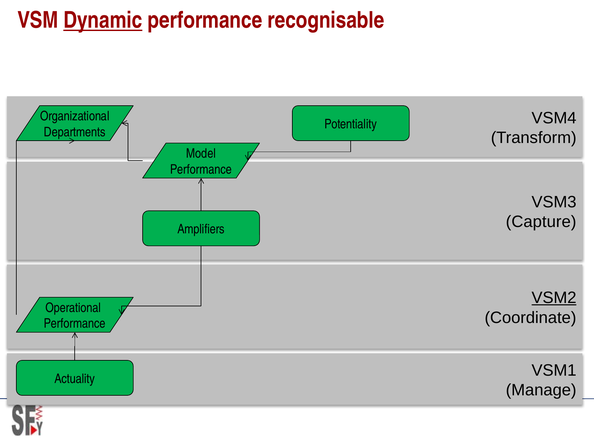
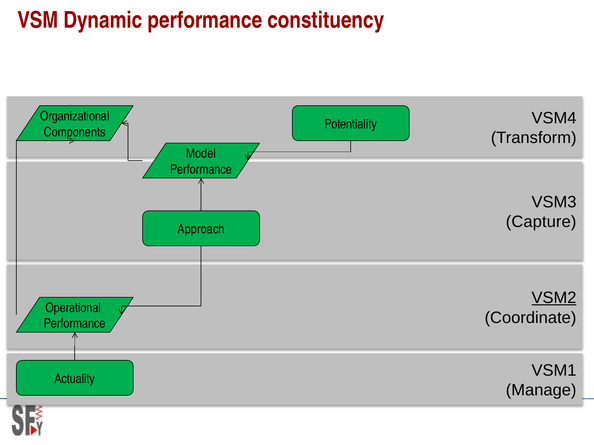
Dynamic underline: present -> none
recognisable: recognisable -> constituency
Departments: Departments -> Components
Amplifiers: Amplifiers -> Approach
